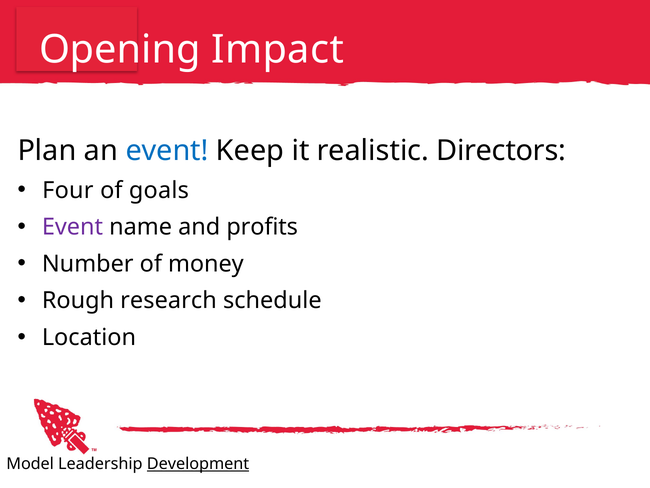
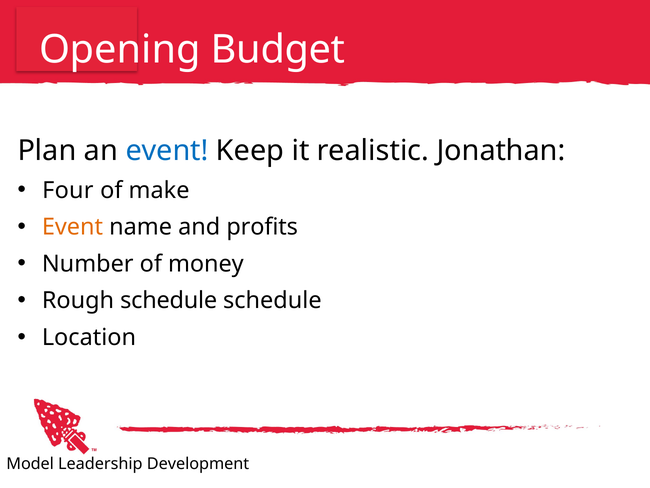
Impact: Impact -> Budget
Directors: Directors -> Jonathan
goals: goals -> make
Event at (72, 227) colour: purple -> orange
Rough research: research -> schedule
Development underline: present -> none
